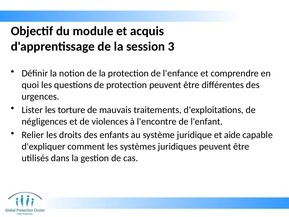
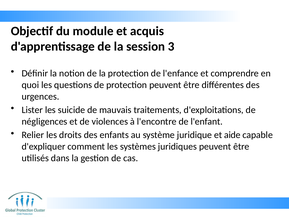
torture: torture -> suicide
